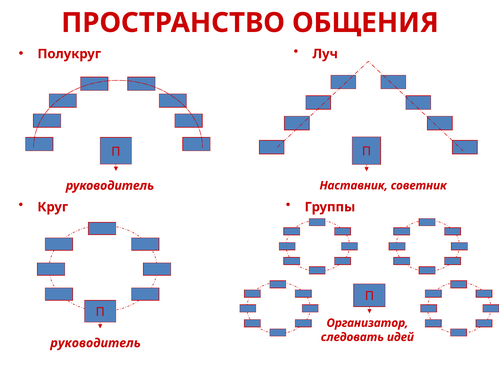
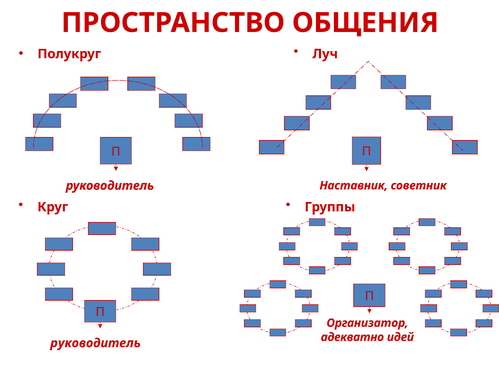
следовать: следовать -> адекватно
